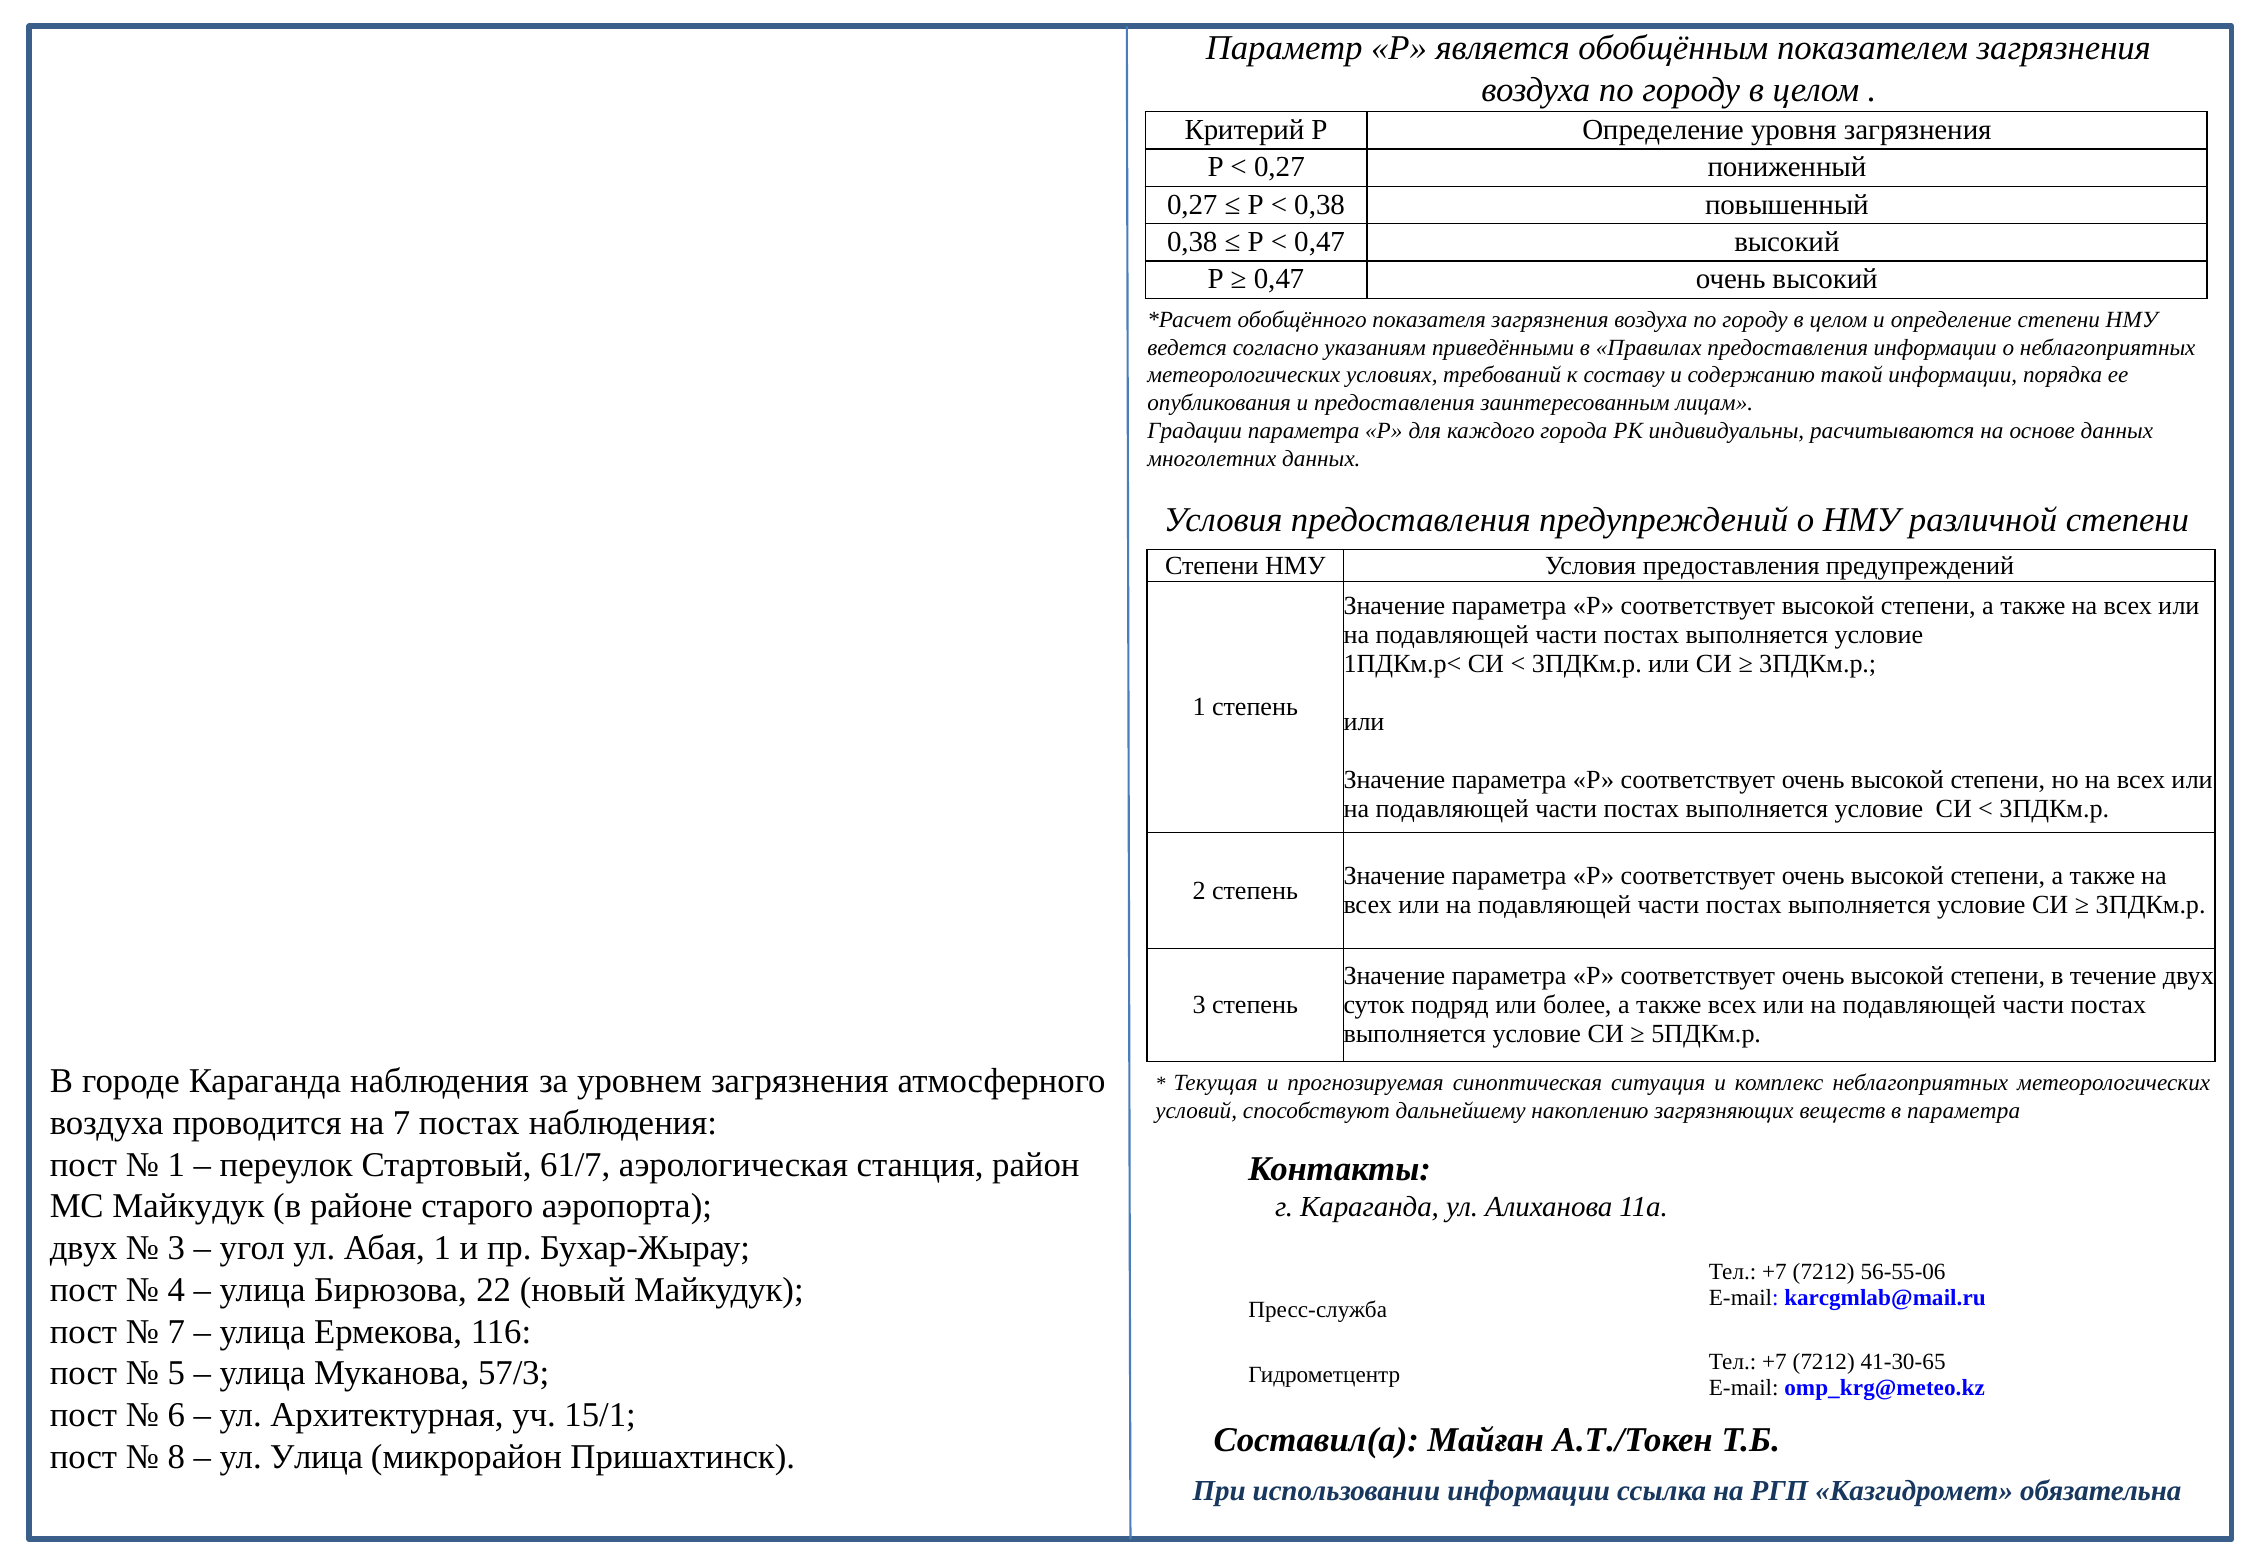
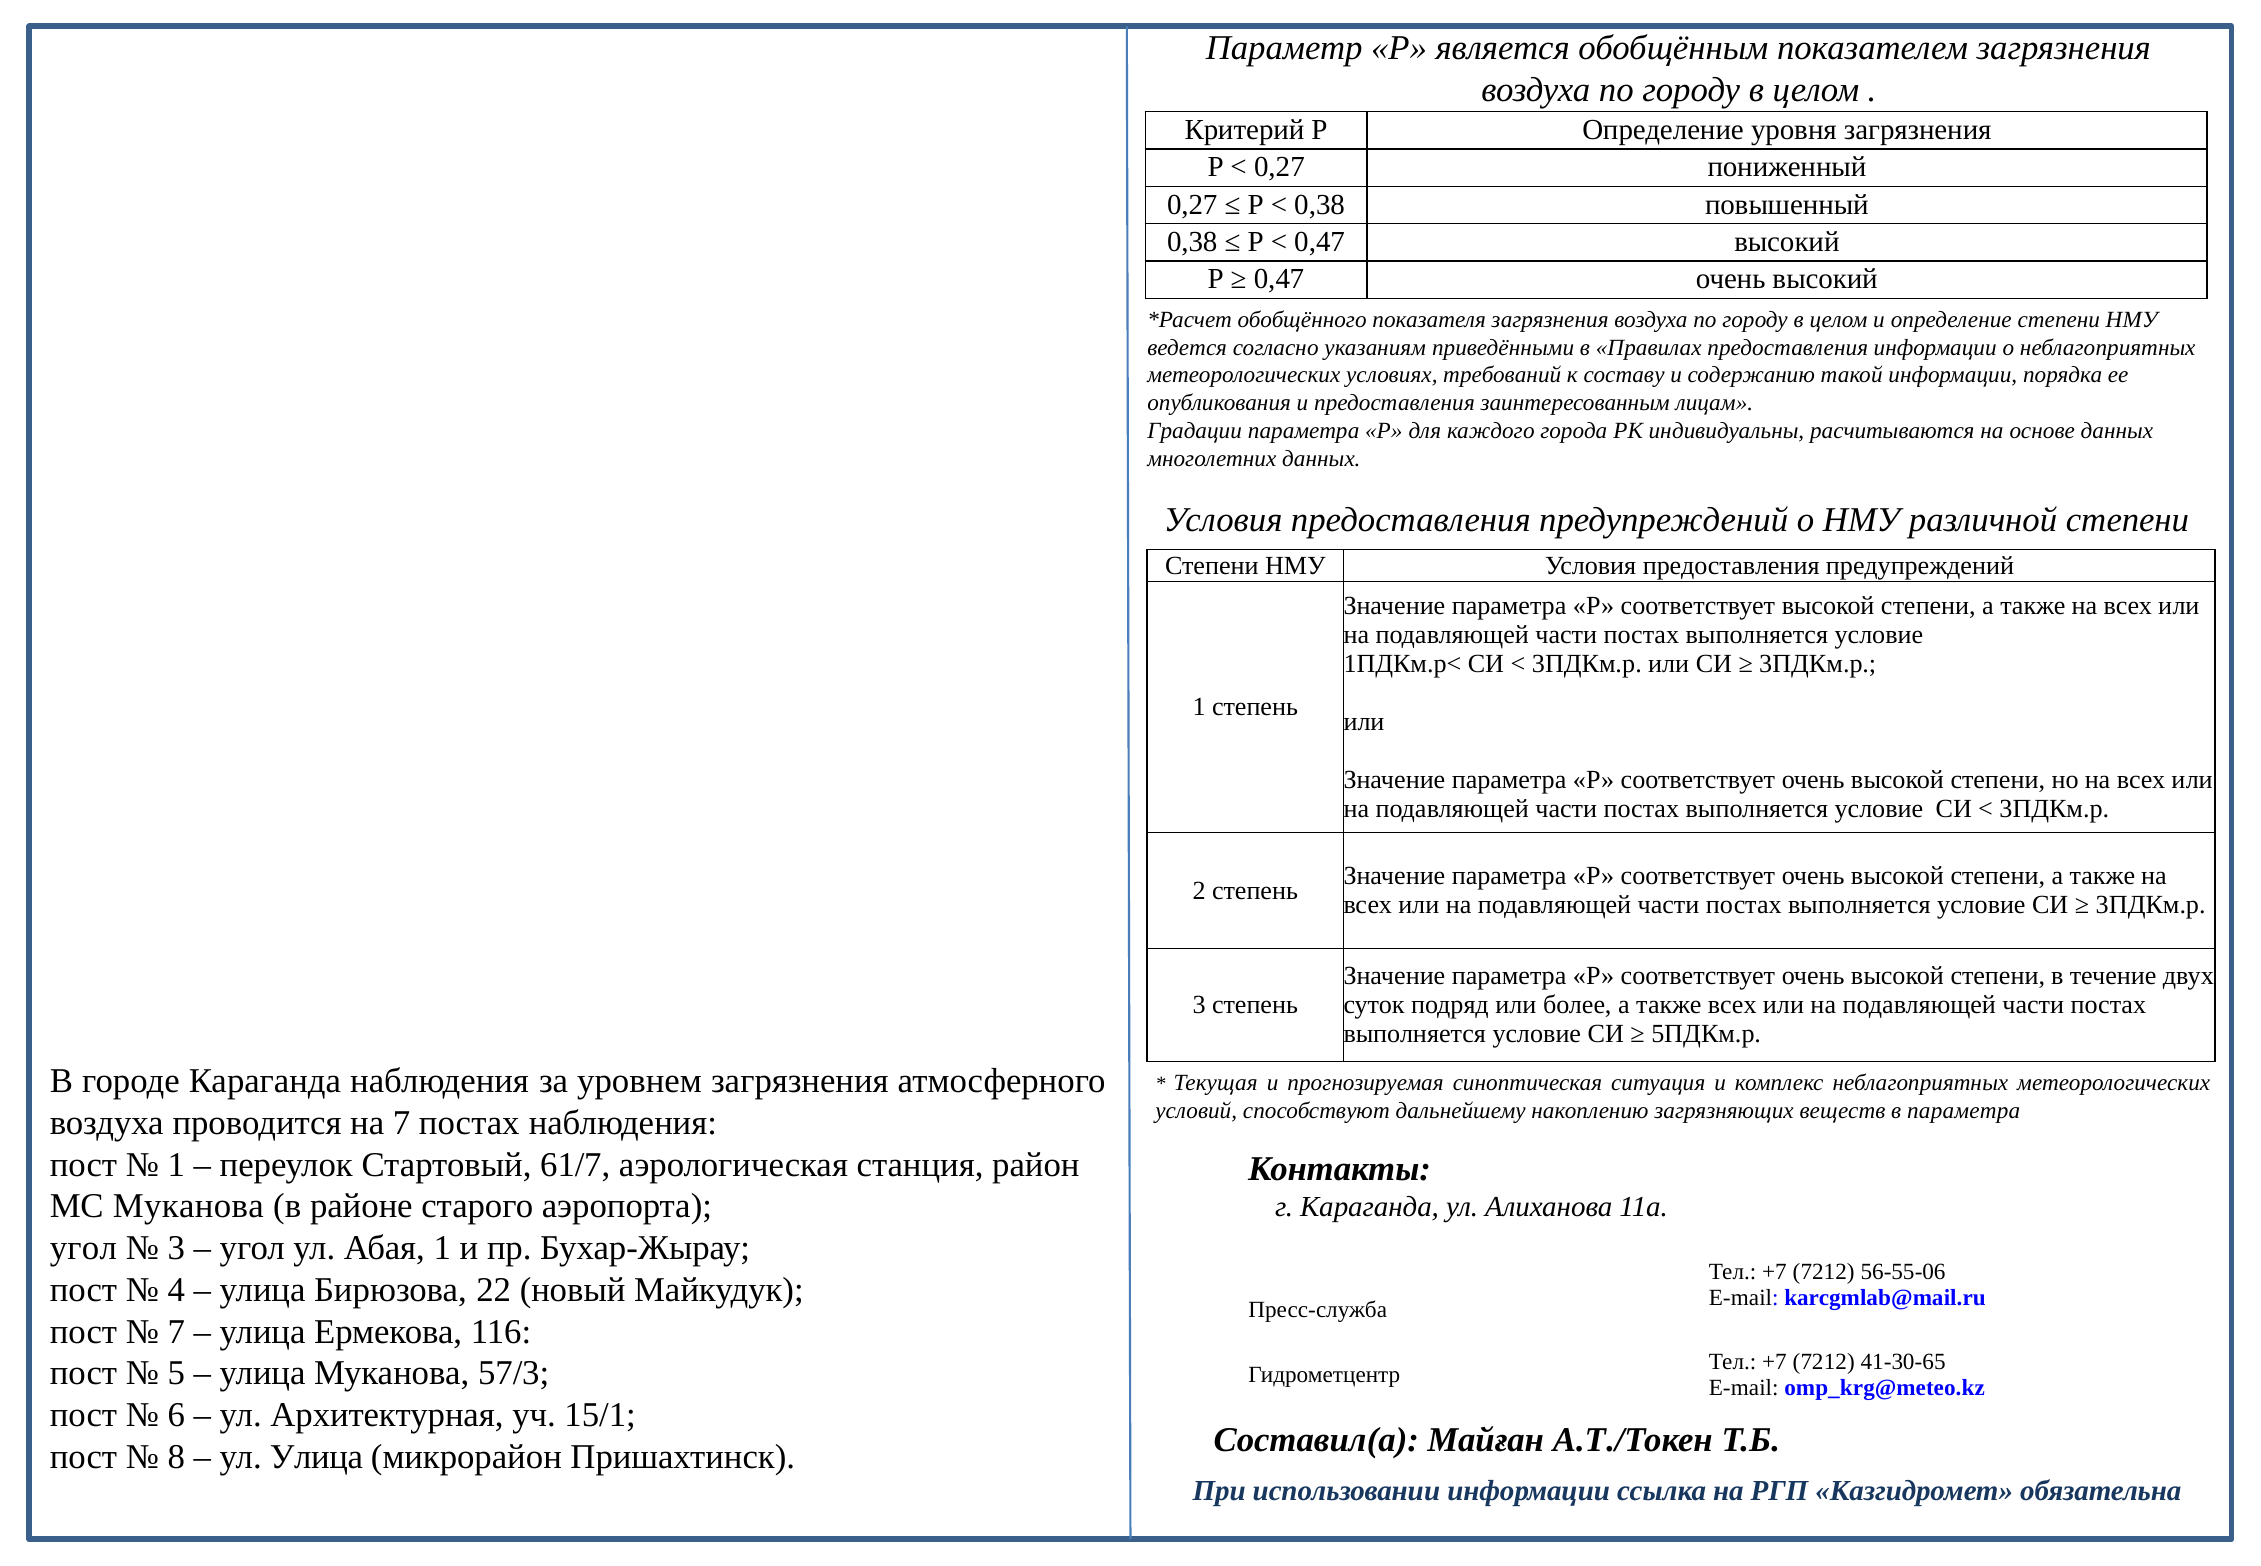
МС Майкудук: Майкудук -> Муканова
двух at (84, 1247): двух -> угол
